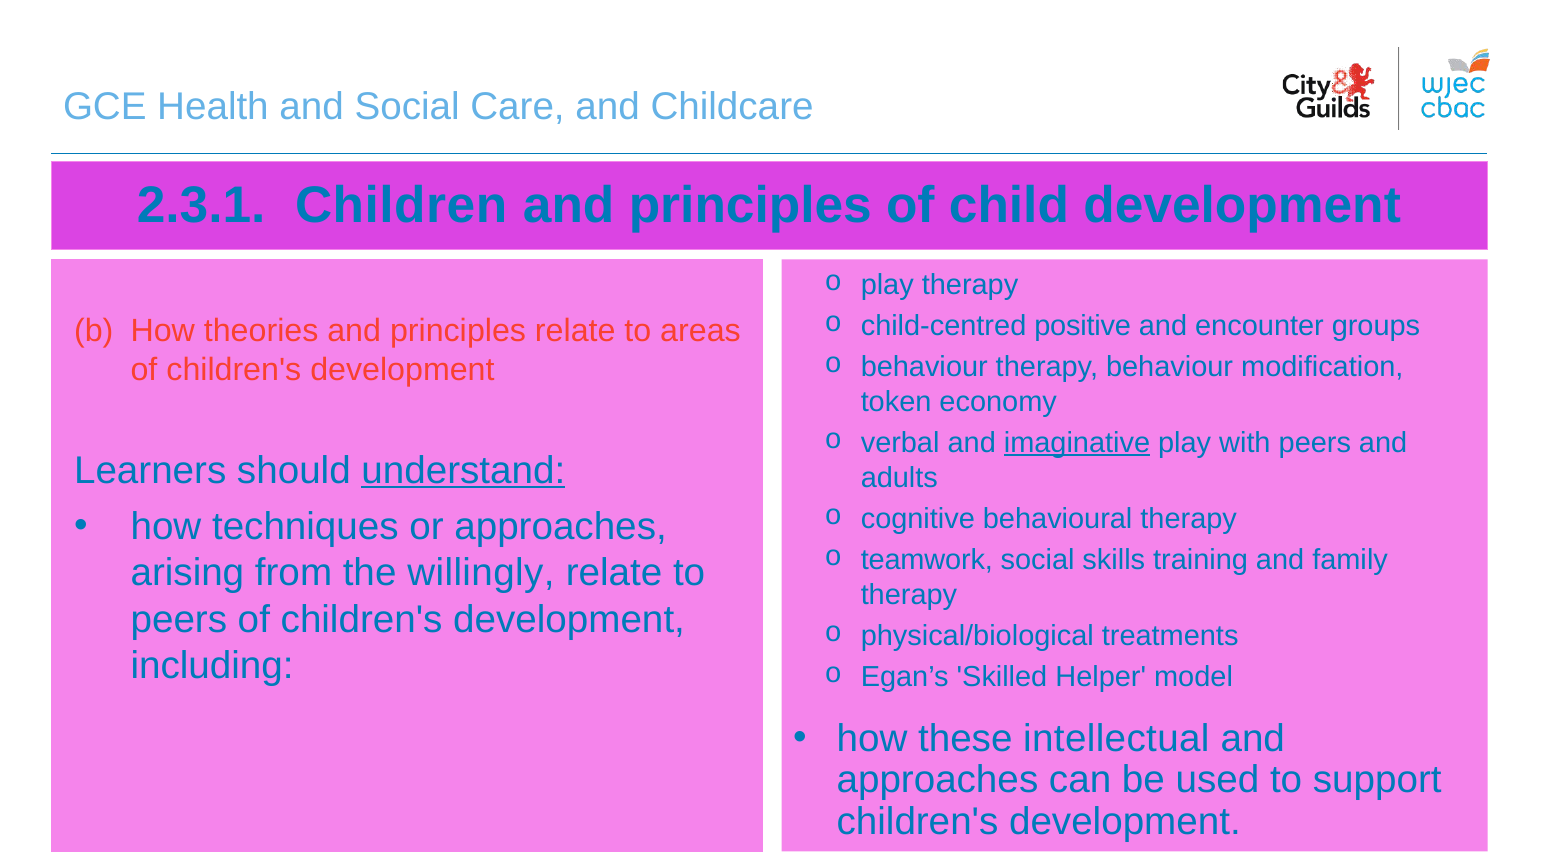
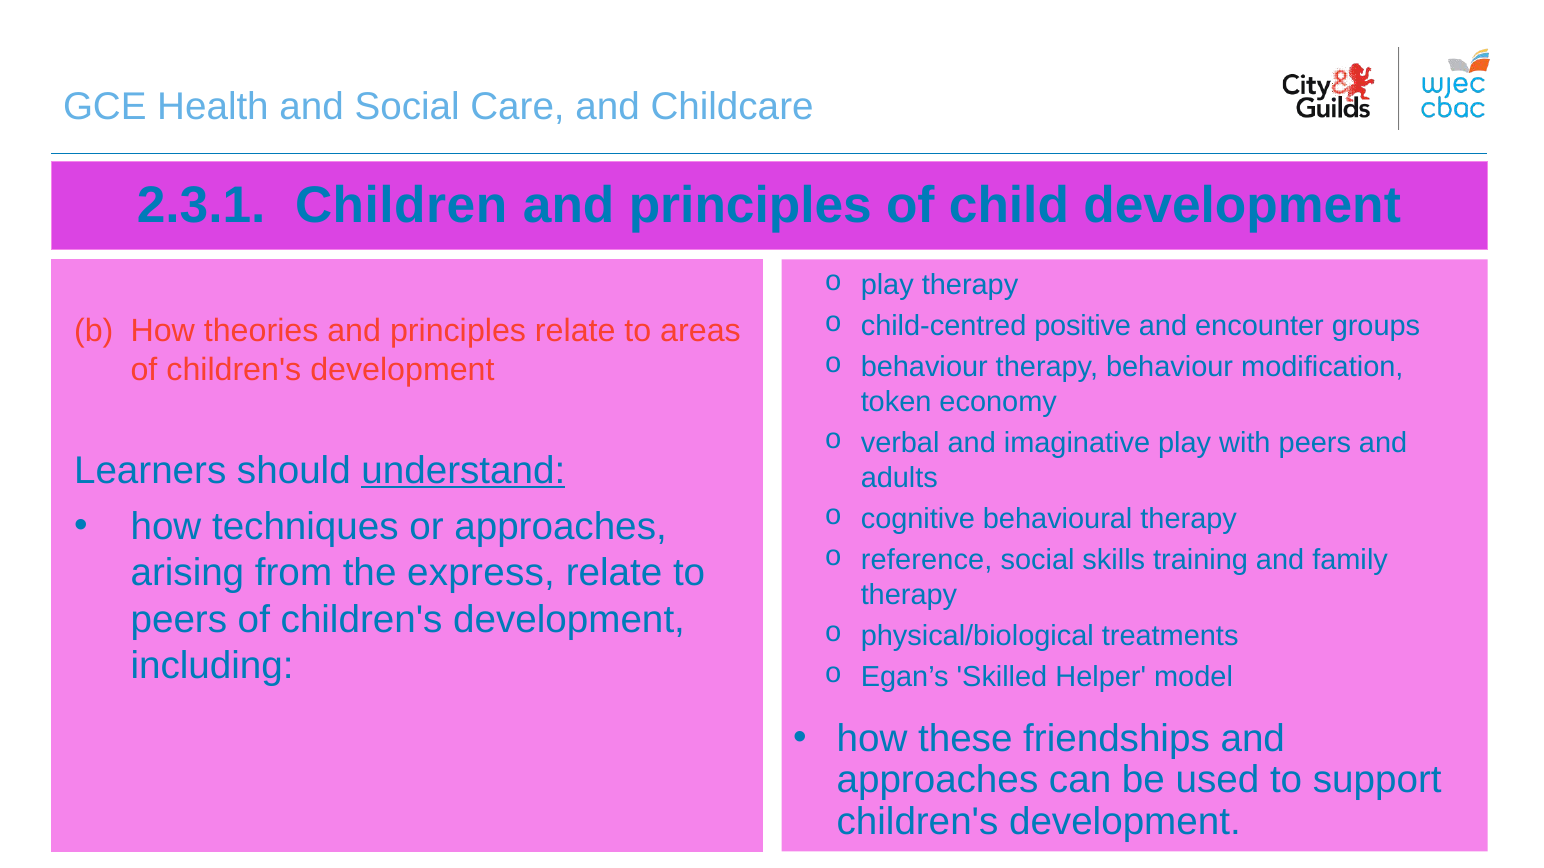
imaginative underline: present -> none
teamwork: teamwork -> reference
willingly: willingly -> express
intellectual: intellectual -> friendships
